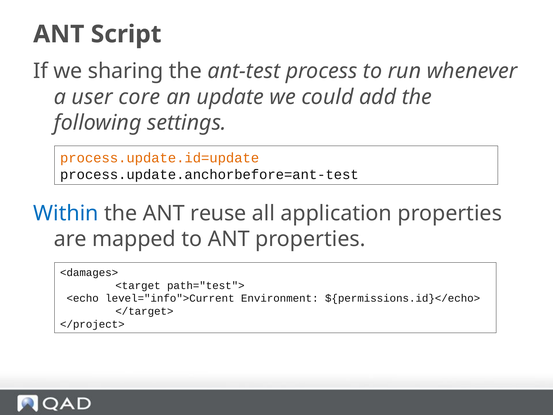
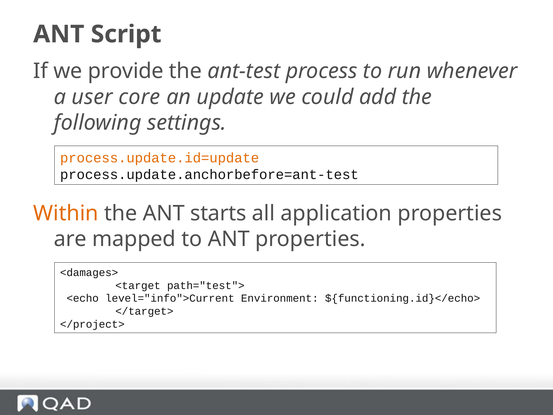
sharing: sharing -> provide
Within colour: blue -> orange
reuse: reuse -> starts
${permissions.id}</echo>: ${permissions.id}</echo> -> ${functioning.id}</echo>
